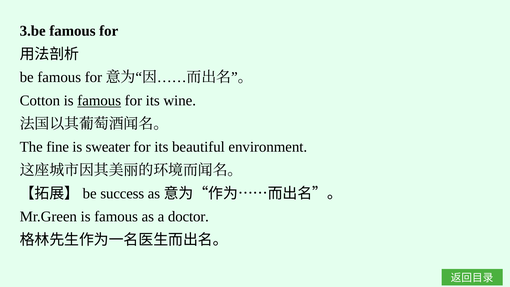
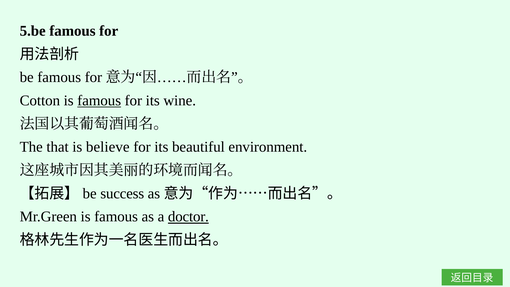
3.be: 3.be -> 5.be
fine: fine -> that
sweater: sweater -> believe
doctor underline: none -> present
